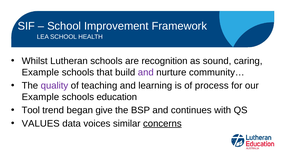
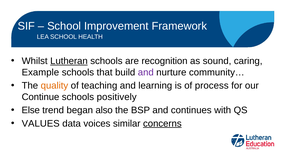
Lutheran underline: none -> present
quality colour: purple -> orange
Example at (40, 97): Example -> Continue
education: education -> positively
Tool: Tool -> Else
give: give -> also
